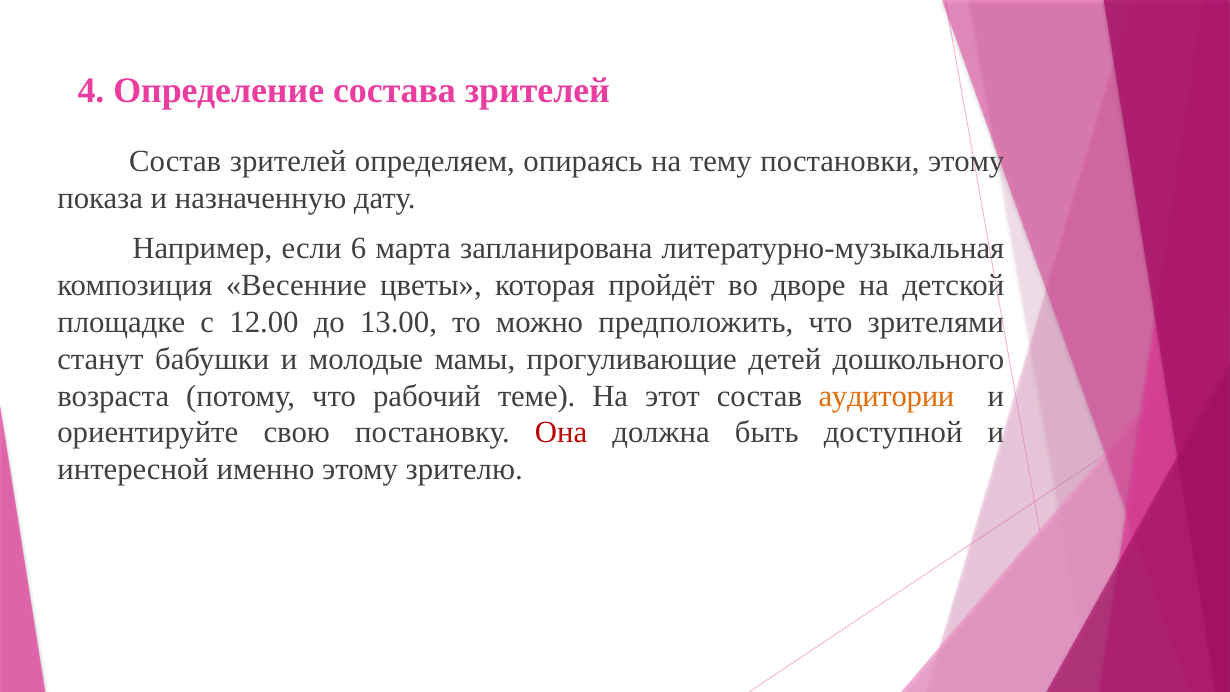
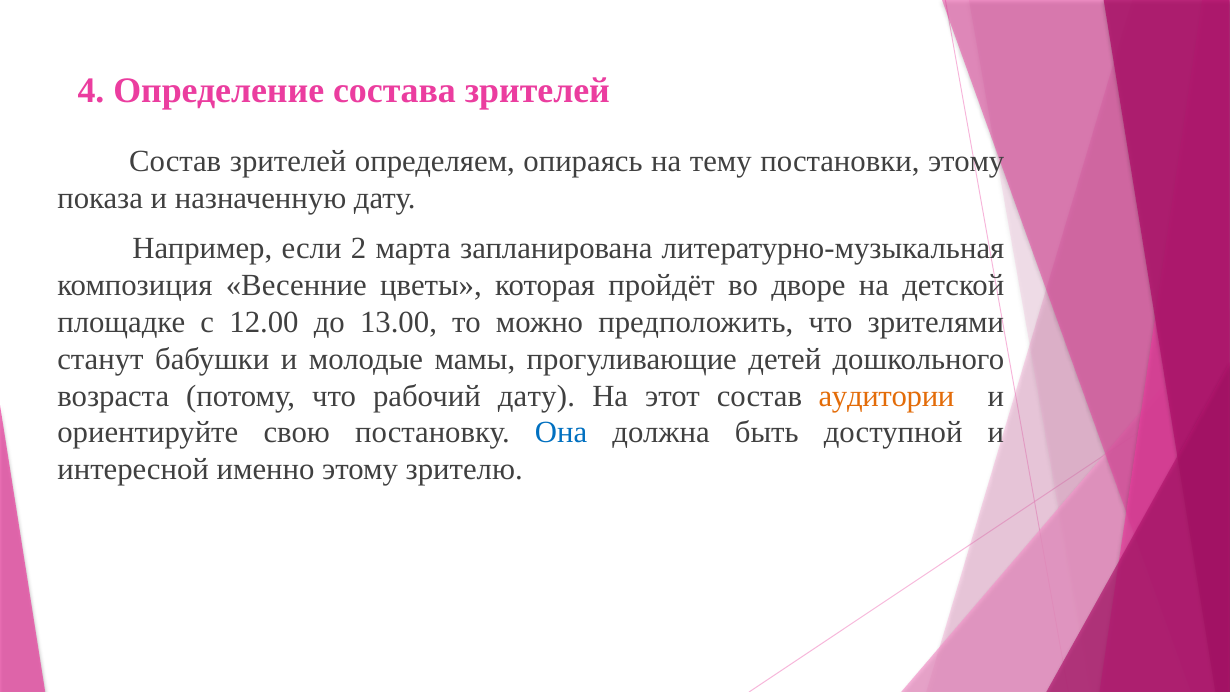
6: 6 -> 2
рабочий теме: теме -> дату
Она colour: red -> blue
